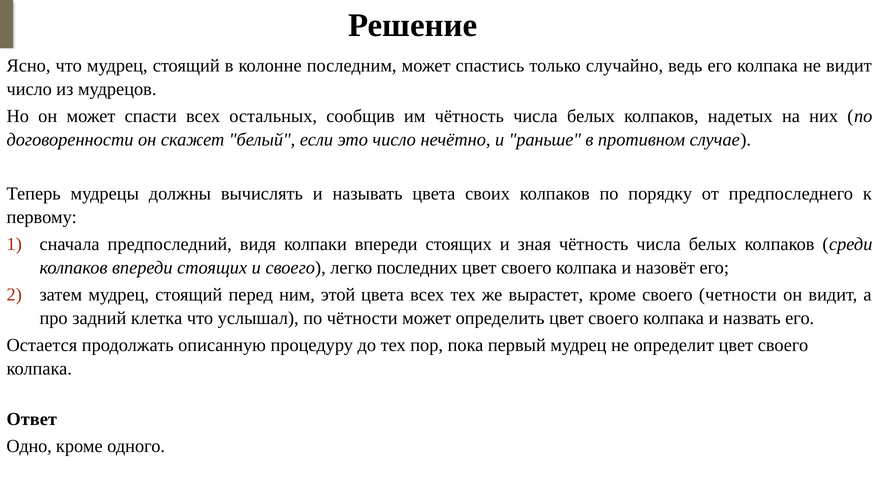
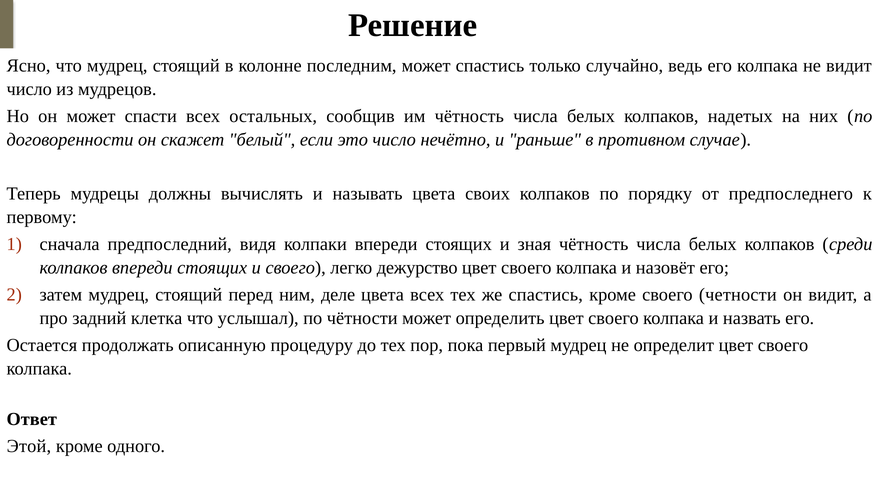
последних: последних -> дежурство
этой: этой -> деле
же вырастет: вырастет -> спастись
Одно: Одно -> Этой
